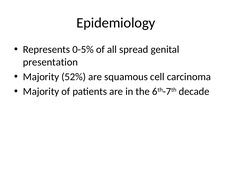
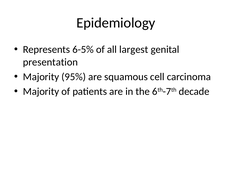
0-5%: 0-5% -> 6-5%
spread: spread -> largest
52%: 52% -> 95%
